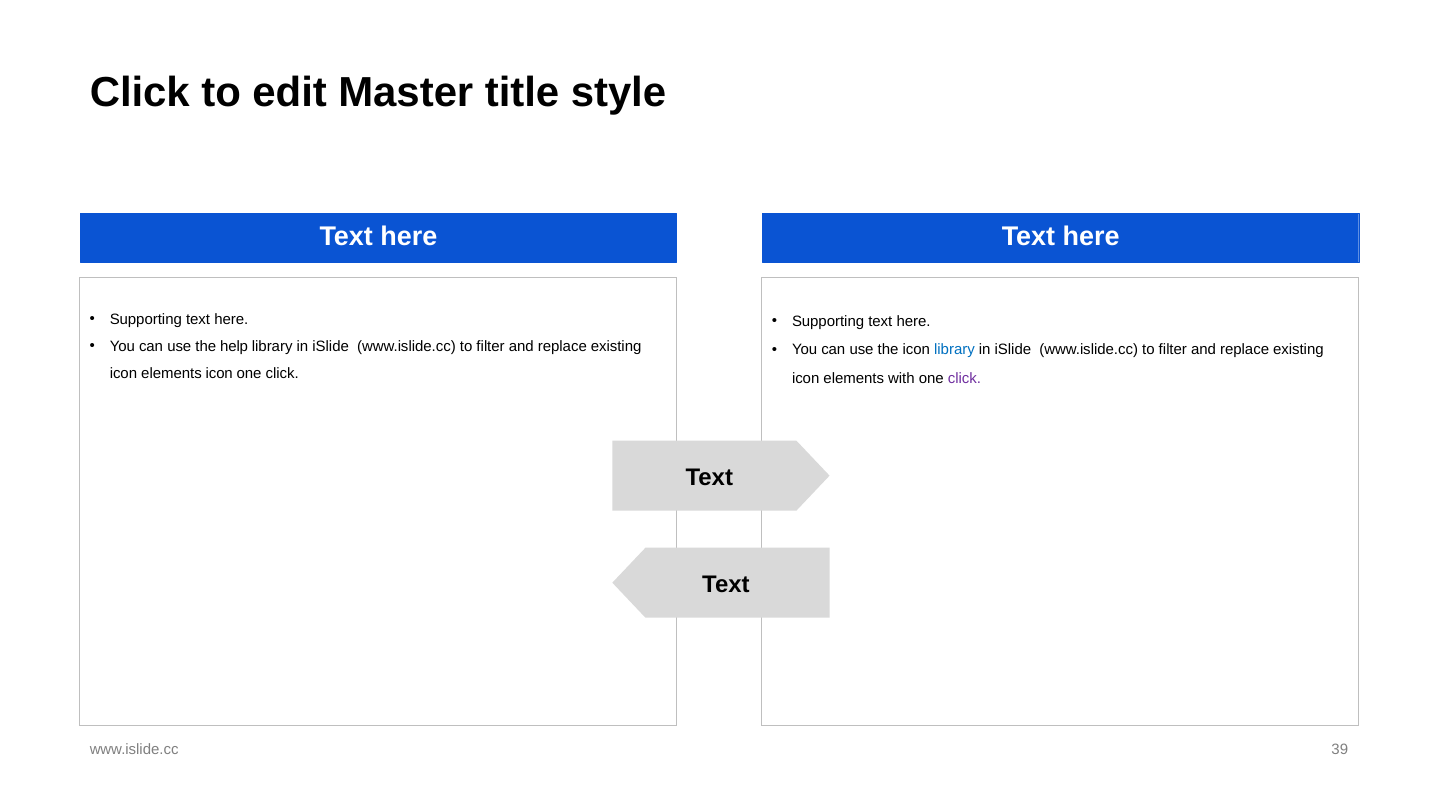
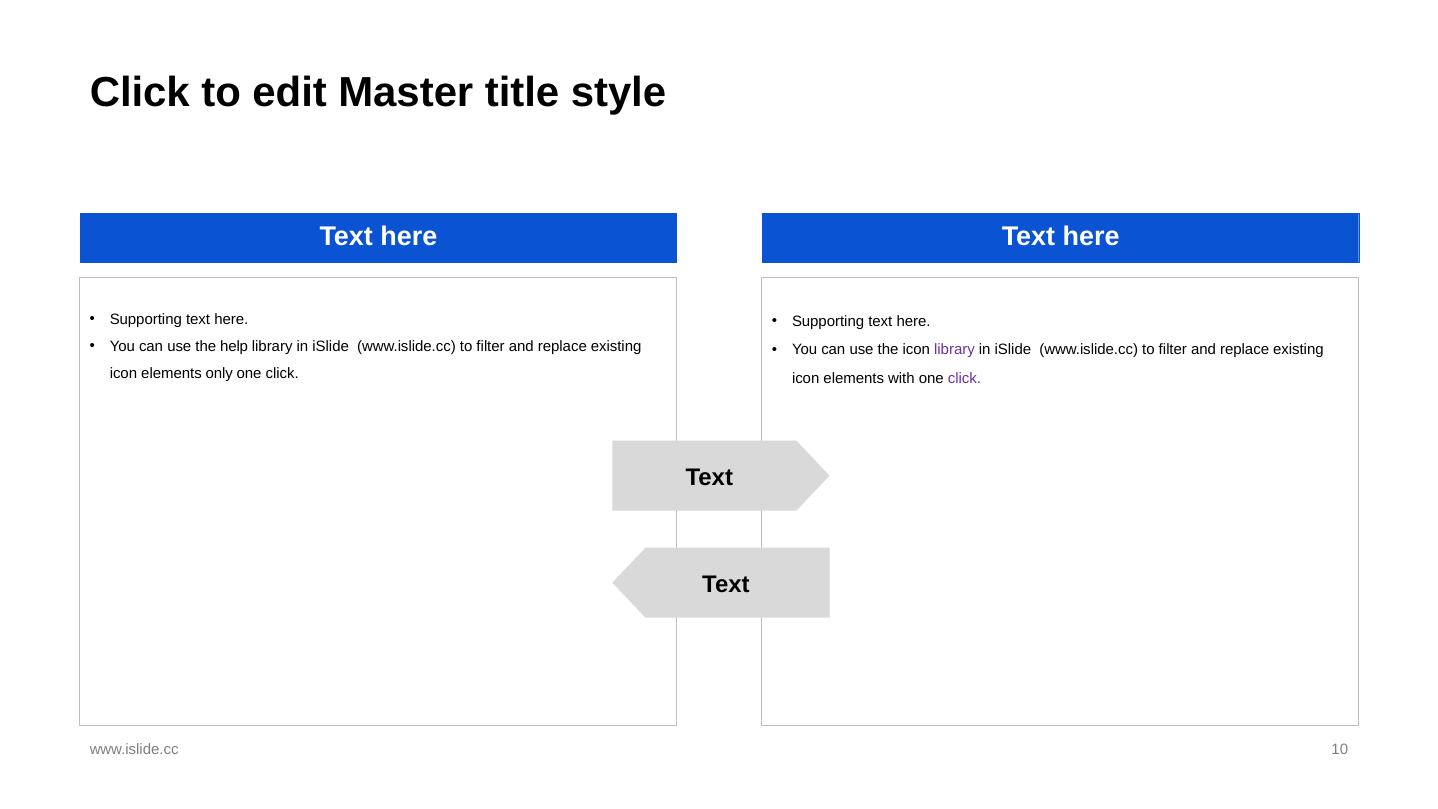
library at (954, 350) colour: blue -> purple
elements icon: icon -> only
39: 39 -> 10
